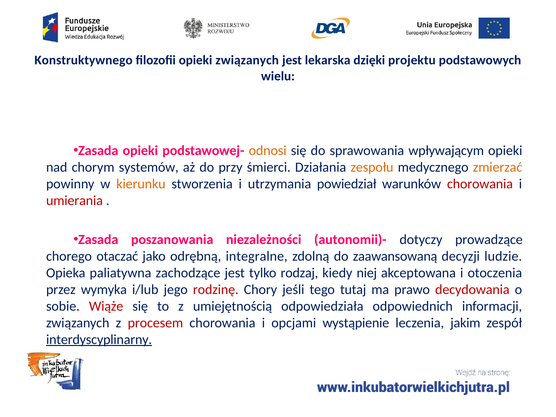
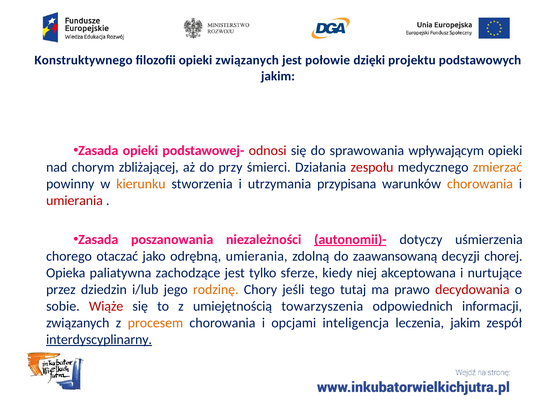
lekarska: lekarska -> połowie
wielu at (278, 76): wielu -> jakim
odnosi colour: orange -> red
systemów: systemów -> zbliżającej
zespołu colour: orange -> red
powiedział: powiedział -> przypisana
chorowania at (480, 184) colour: red -> orange
autonomii)- underline: none -> present
prowadzące: prowadzące -> uśmierzenia
odrębną integralne: integralne -> umierania
ludzie: ludzie -> chorej
rodzaj: rodzaj -> sferze
otoczenia: otoczenia -> nurtujące
wymyka: wymyka -> dziedzin
rodzinę colour: red -> orange
odpowiedziała: odpowiedziała -> towarzyszenia
procesem colour: red -> orange
wystąpienie: wystąpienie -> inteligencja
